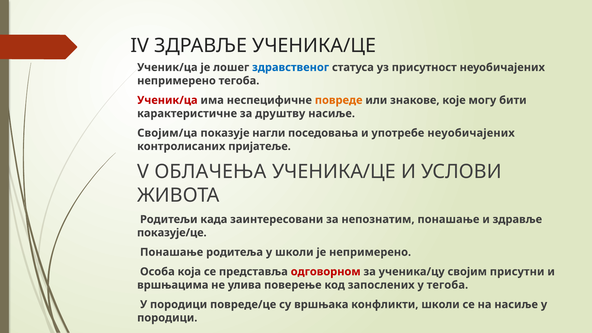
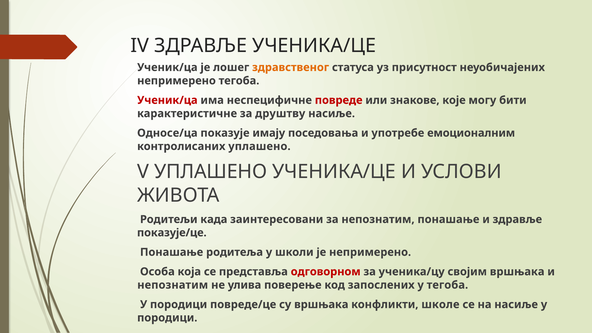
здравственог colour: blue -> orange
повреде colour: orange -> red
Својим/ца: Својим/ца -> Односе/ца
нагли: нагли -> имају
употребе неуобичајених: неуобичајених -> емоционалним
контролисаних пријатеље: пријатеље -> уплашено
V ОБЛАЧЕЊА: ОБЛАЧЕЊА -> УПЛАШЕНО
својим присутни: присутни -> вршњака
вршњацима at (173, 285): вршњацима -> непознатим
конфликти школи: школи -> школе
